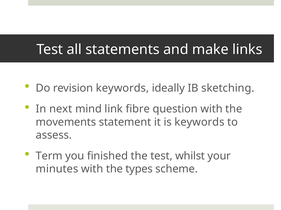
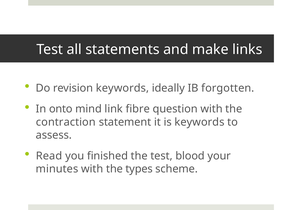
sketching: sketching -> forgotten
next: next -> onto
movements: movements -> contraction
Term: Term -> Read
whilst: whilst -> blood
